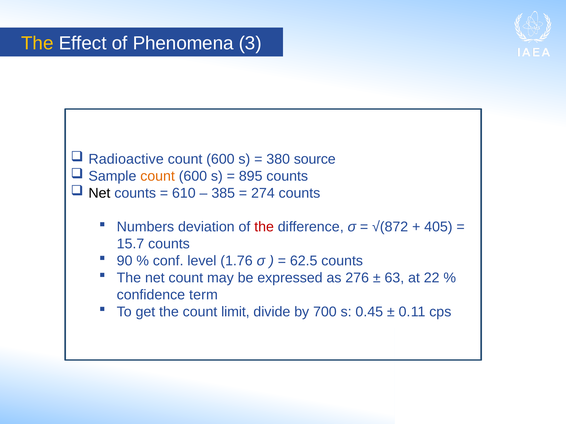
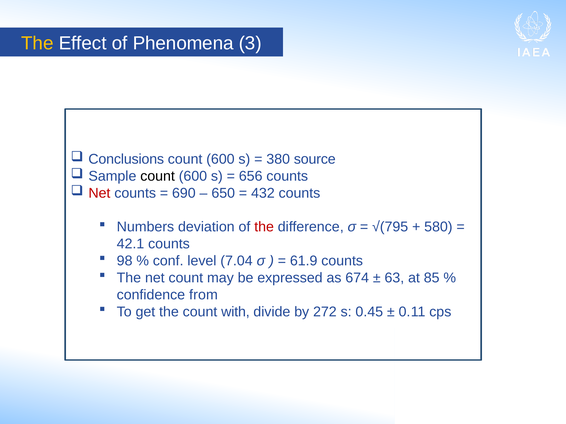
Radioactive: Radioactive -> Conclusions
count at (158, 176) colour: orange -> black
895: 895 -> 656
Net at (99, 193) colour: black -> red
610: 610 -> 690
385: 385 -> 650
274: 274 -> 432
√(872: √(872 -> √(795
405: 405 -> 580
15.7: 15.7 -> 42.1
90: 90 -> 98
1.76: 1.76 -> 7.04
62.5: 62.5 -> 61.9
276: 276 -> 674
22: 22 -> 85
term: term -> from
limit: limit -> with
700: 700 -> 272
